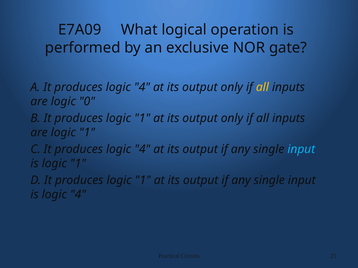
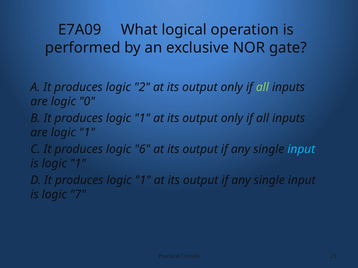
4 at (142, 87): 4 -> 2
all at (262, 87) colour: yellow -> light green
4 at (142, 149): 4 -> 6
is logic 4: 4 -> 7
